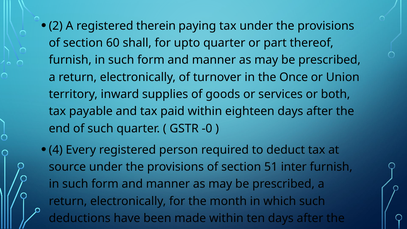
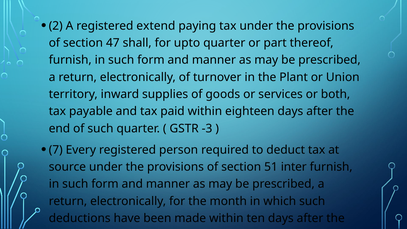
therein: therein -> extend
60: 60 -> 47
Once: Once -> Plant
-0: -0 -> -3
4: 4 -> 7
